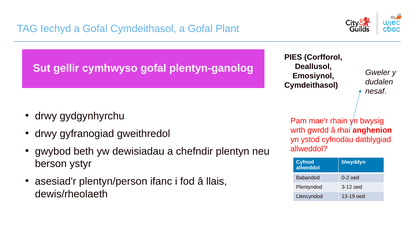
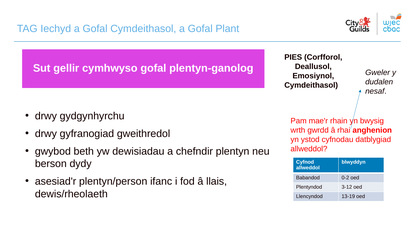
ystyr: ystyr -> dydy
